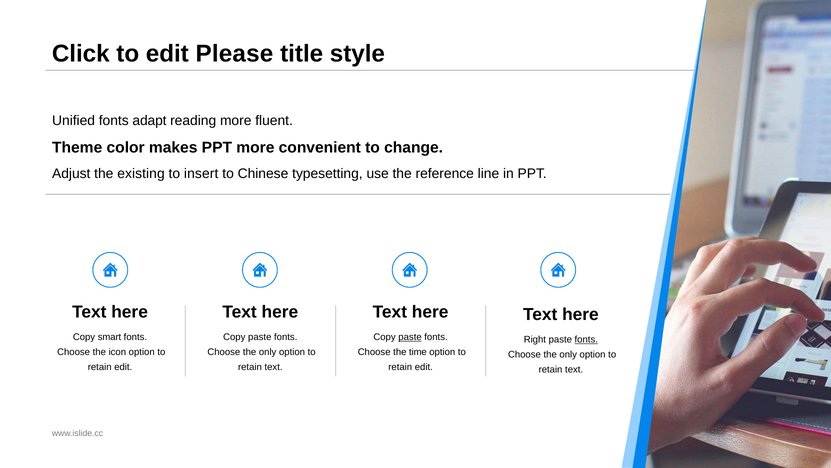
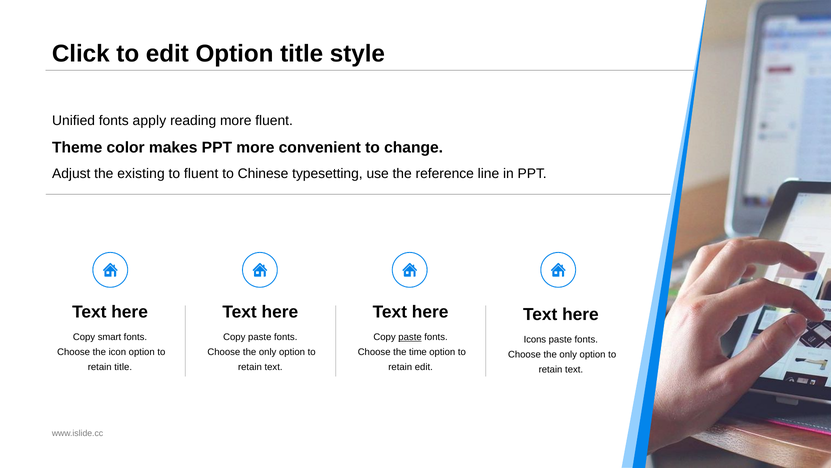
edit Please: Please -> Option
adapt: adapt -> apply
to insert: insert -> fluent
Right: Right -> Icons
fonts at (586, 339) underline: present -> none
edit at (123, 367): edit -> title
